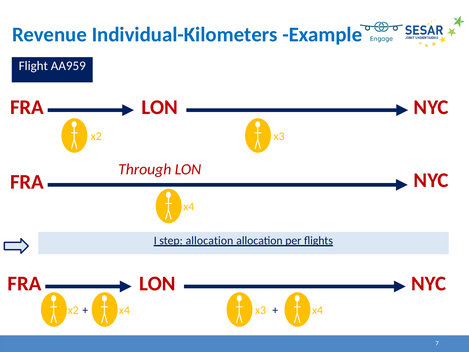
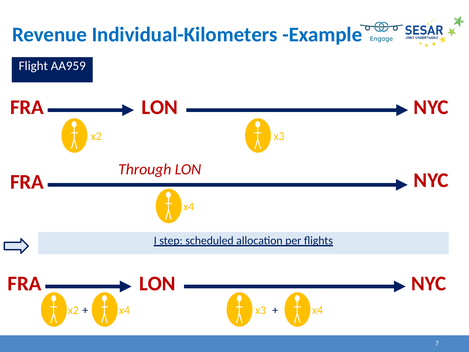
step allocation: allocation -> scheduled
